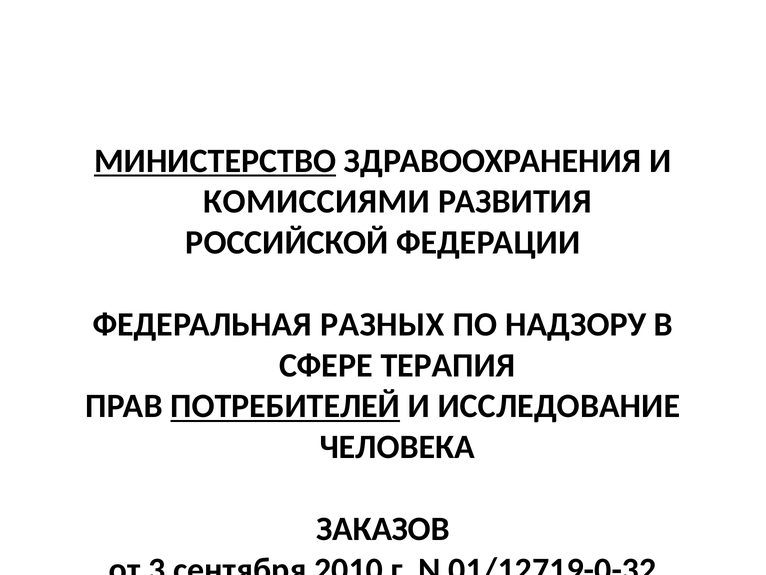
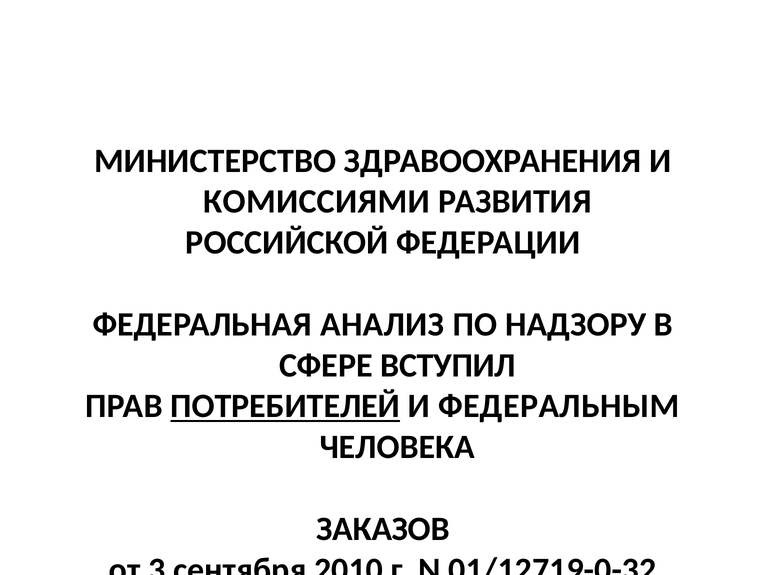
МИНИСТЕРСТВО underline: present -> none
РАЗНЫХ: РАЗНЫХ -> АНАЛИЗ
ТЕРАПИЯ: ТЕРАПИЯ -> ВСТУПИЛ
ИССЛЕДОВАНИЕ: ИССЛЕДОВАНИЕ -> ФЕДЕРАЛЬНЫМ
